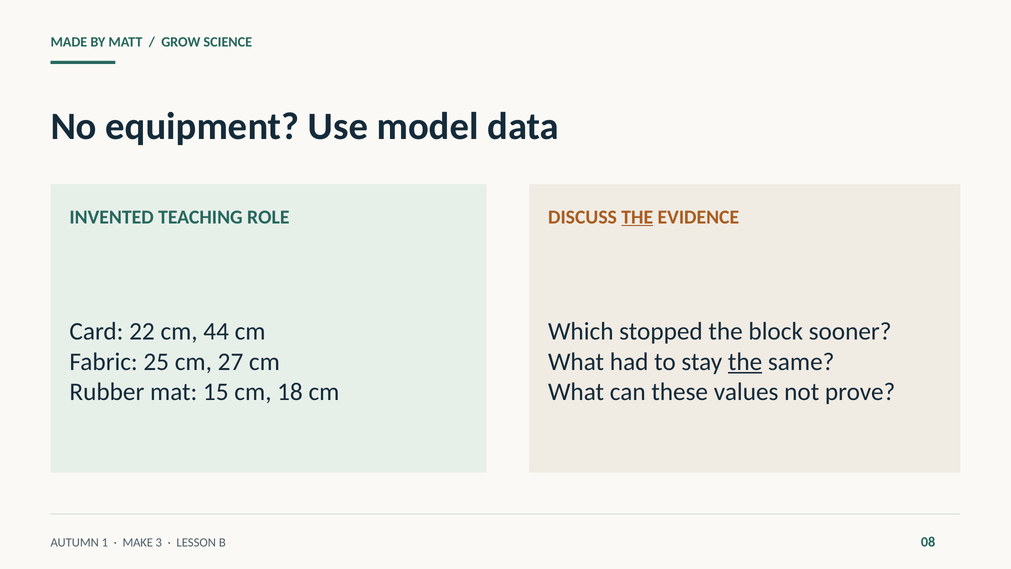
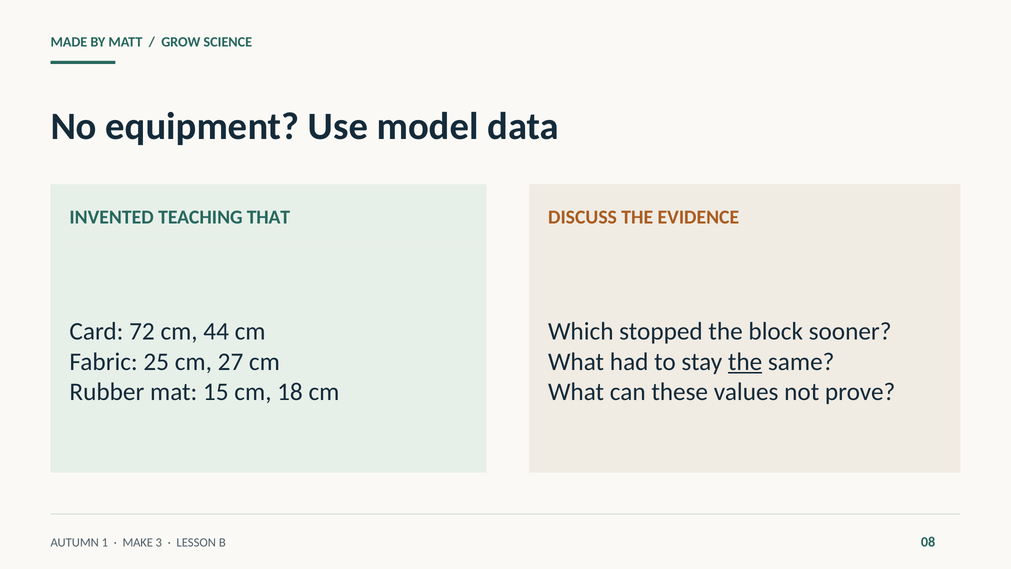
ROLE: ROLE -> THAT
THE at (637, 217) underline: present -> none
22: 22 -> 72
